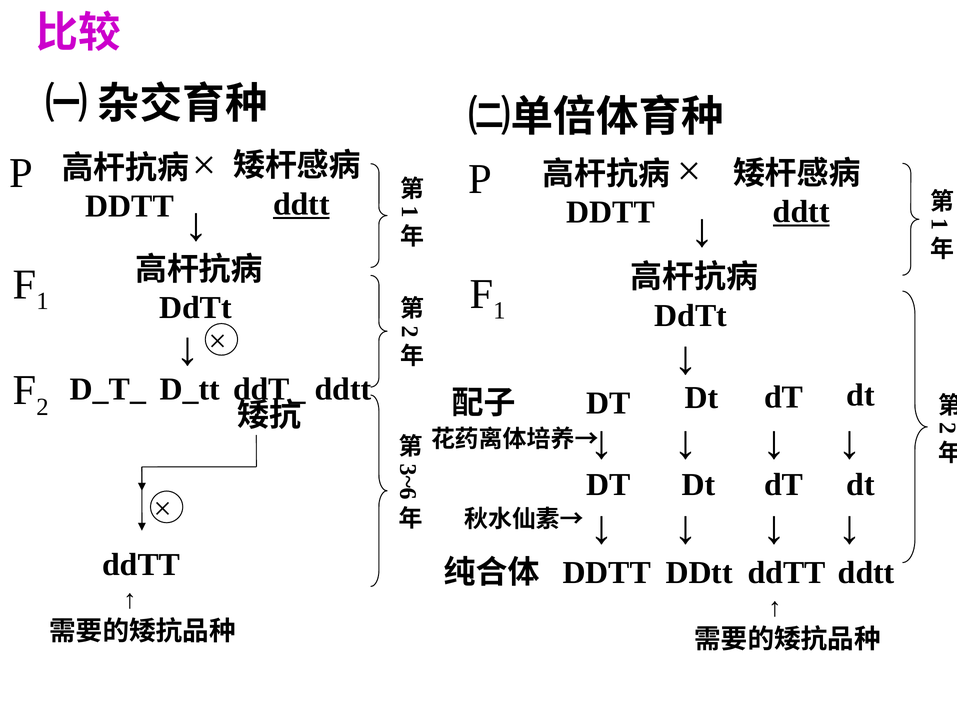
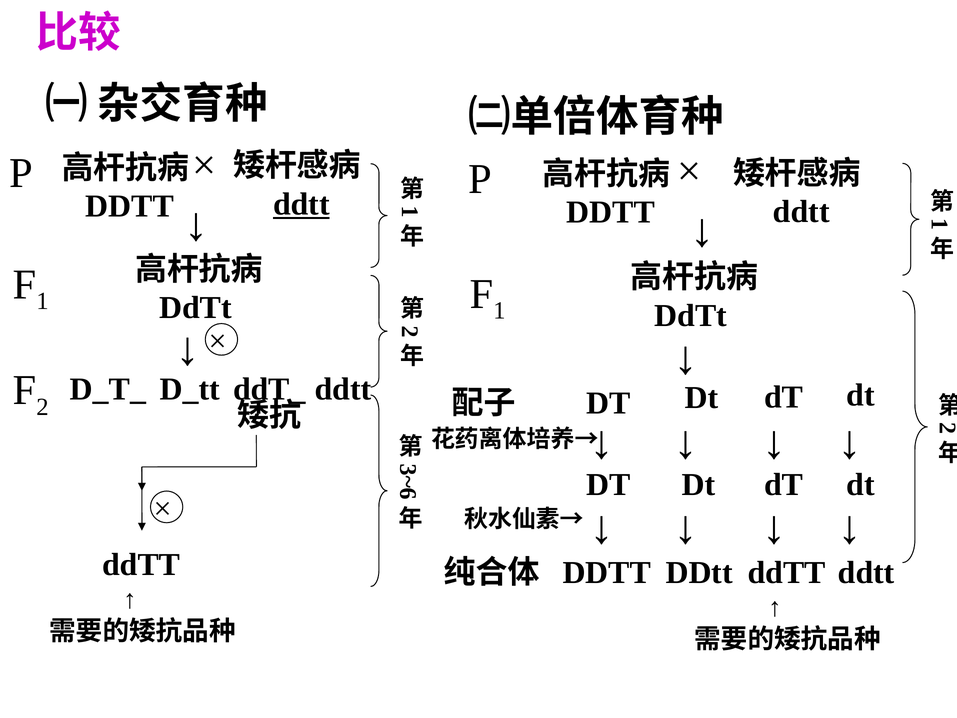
ddtt at (801, 212) underline: present -> none
